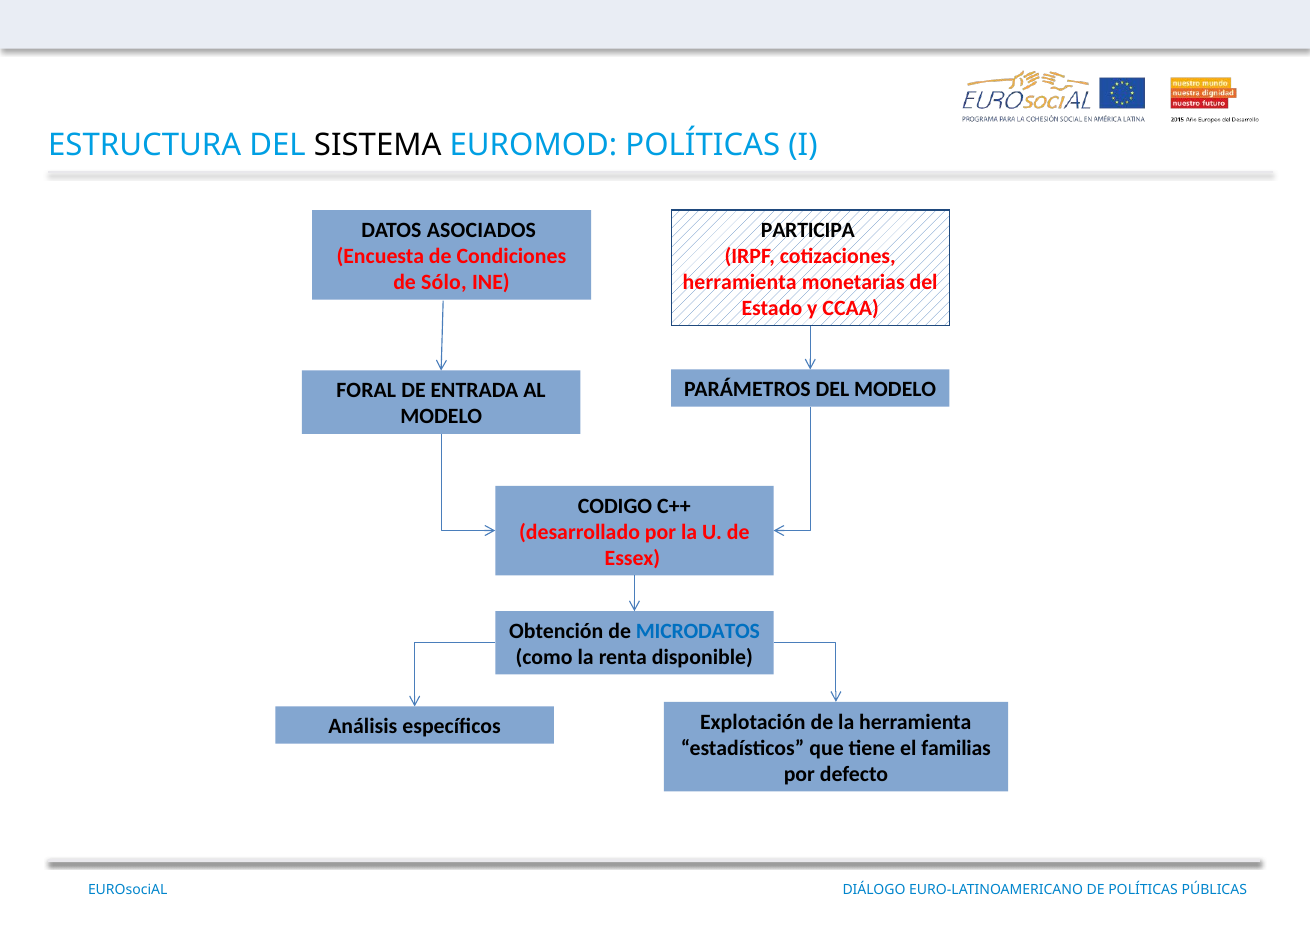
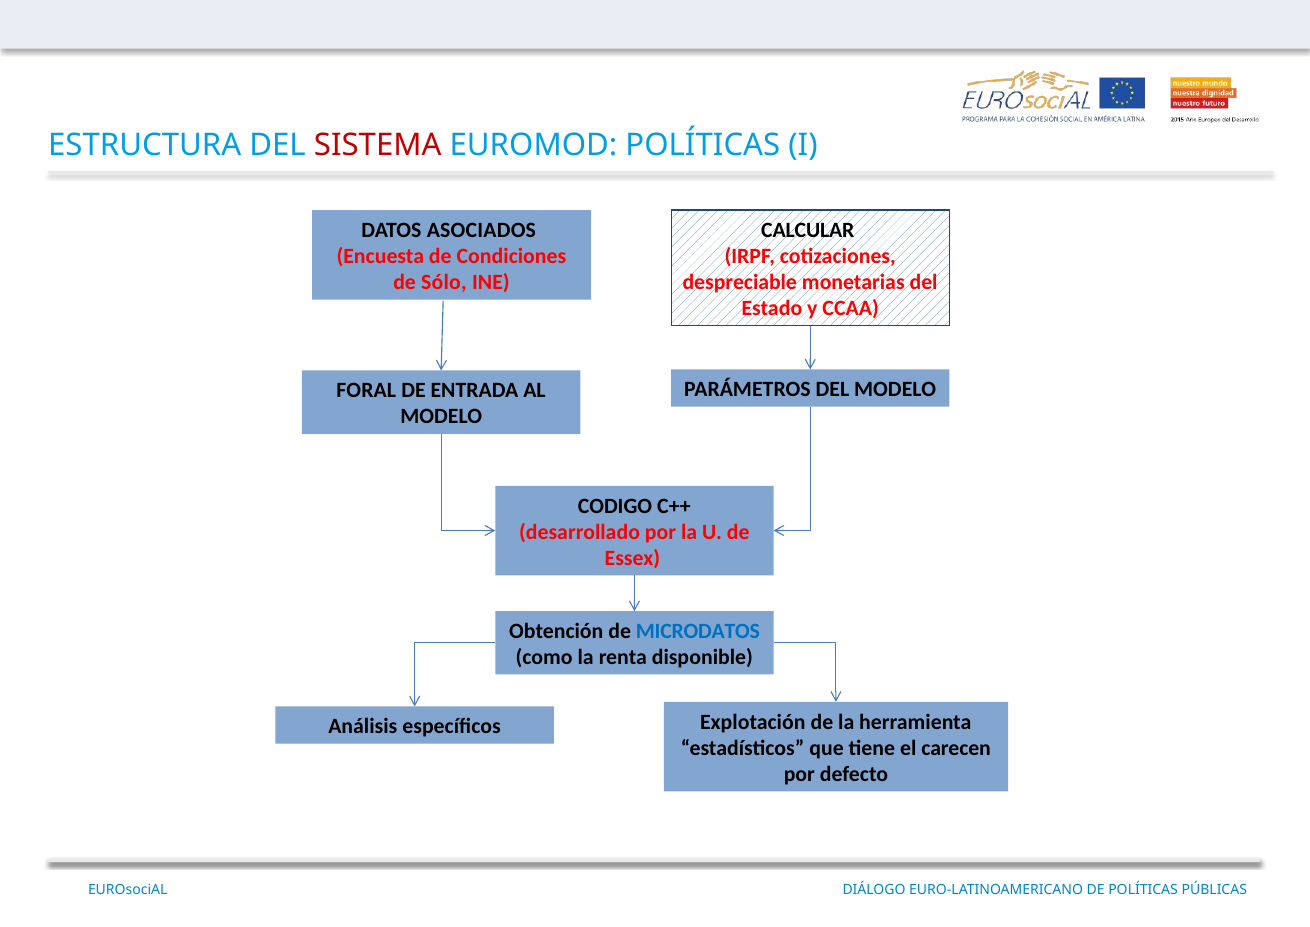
SISTEMA colour: black -> red
PARTICIPA: PARTICIPA -> CALCULAR
herramienta at (740, 282): herramienta -> despreciable
familias: familias -> carecen
